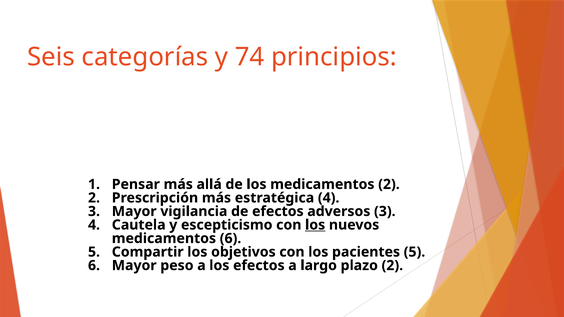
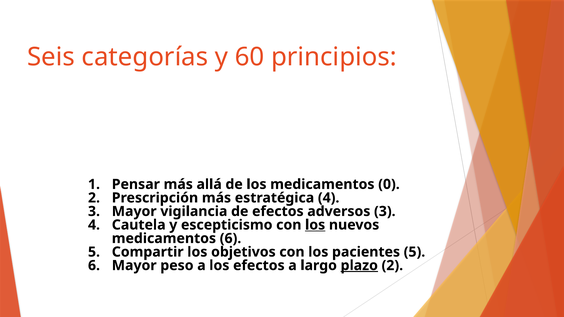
74: 74 -> 60
medicamentos 2: 2 -> 0
plazo underline: none -> present
